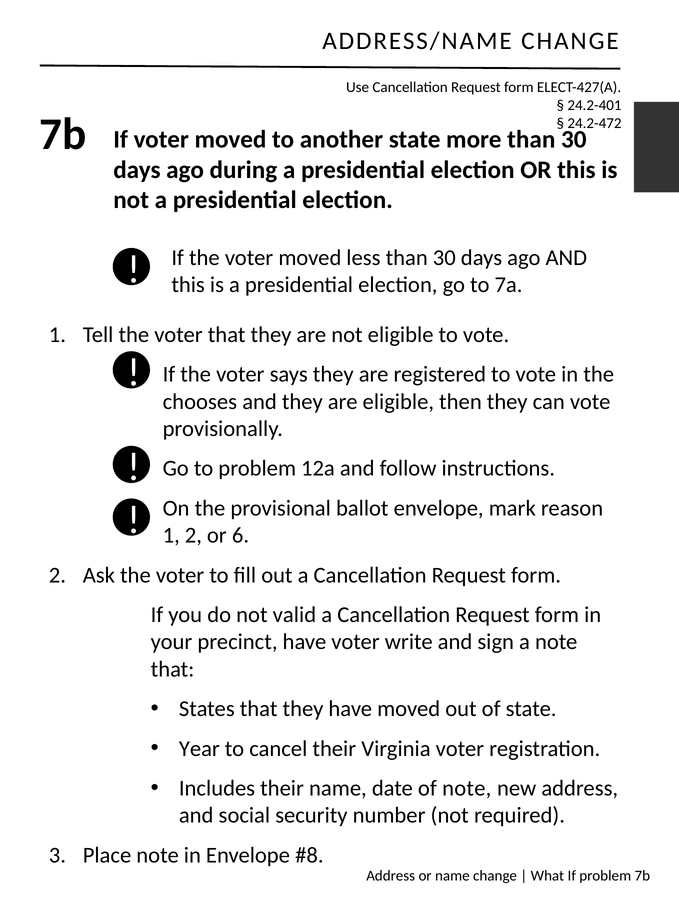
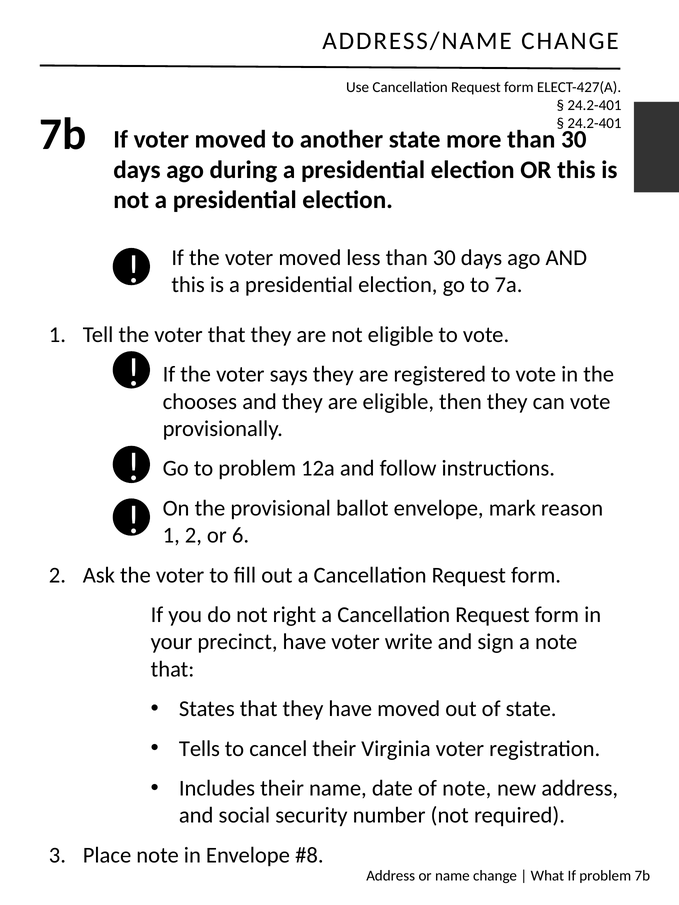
24.2-472 at (594, 123): 24.2-472 -> 24.2-401
valid: valid -> right
Year: Year -> Tells
